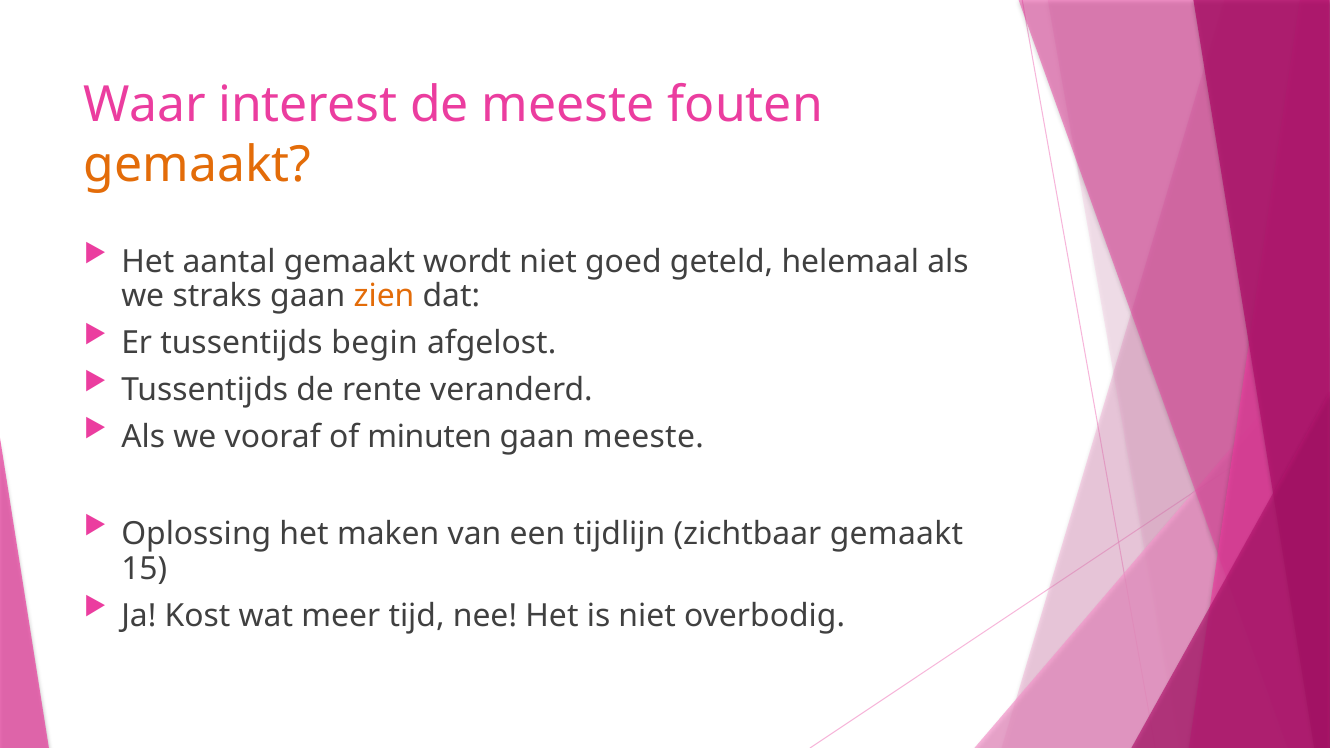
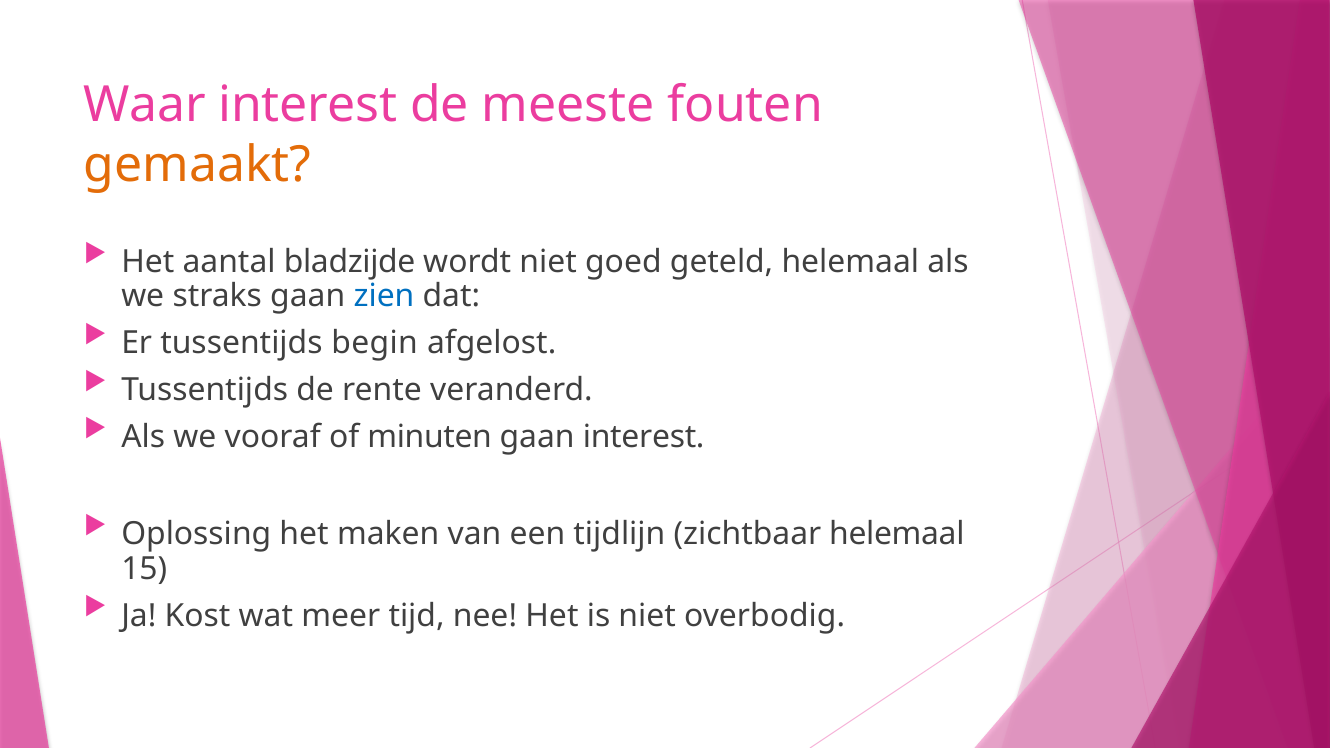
aantal gemaakt: gemaakt -> bladzijde
zien colour: orange -> blue
gaan meeste: meeste -> interest
zichtbaar gemaakt: gemaakt -> helemaal
